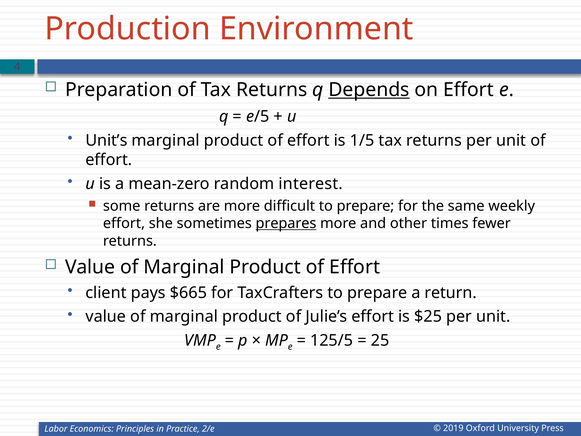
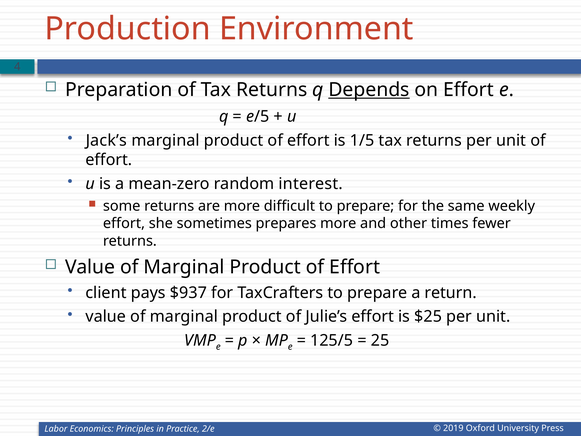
Unit’s: Unit’s -> Jack’s
prepares underline: present -> none
$665: $665 -> $937
